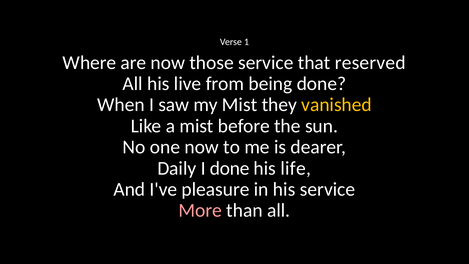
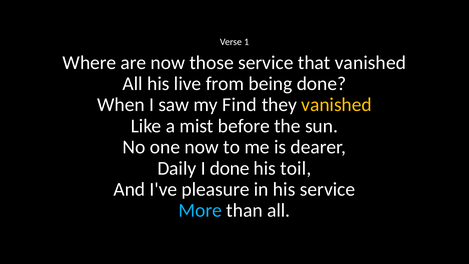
that reserved: reserved -> vanished
my Mist: Mist -> Find
life: life -> toil
More colour: pink -> light blue
